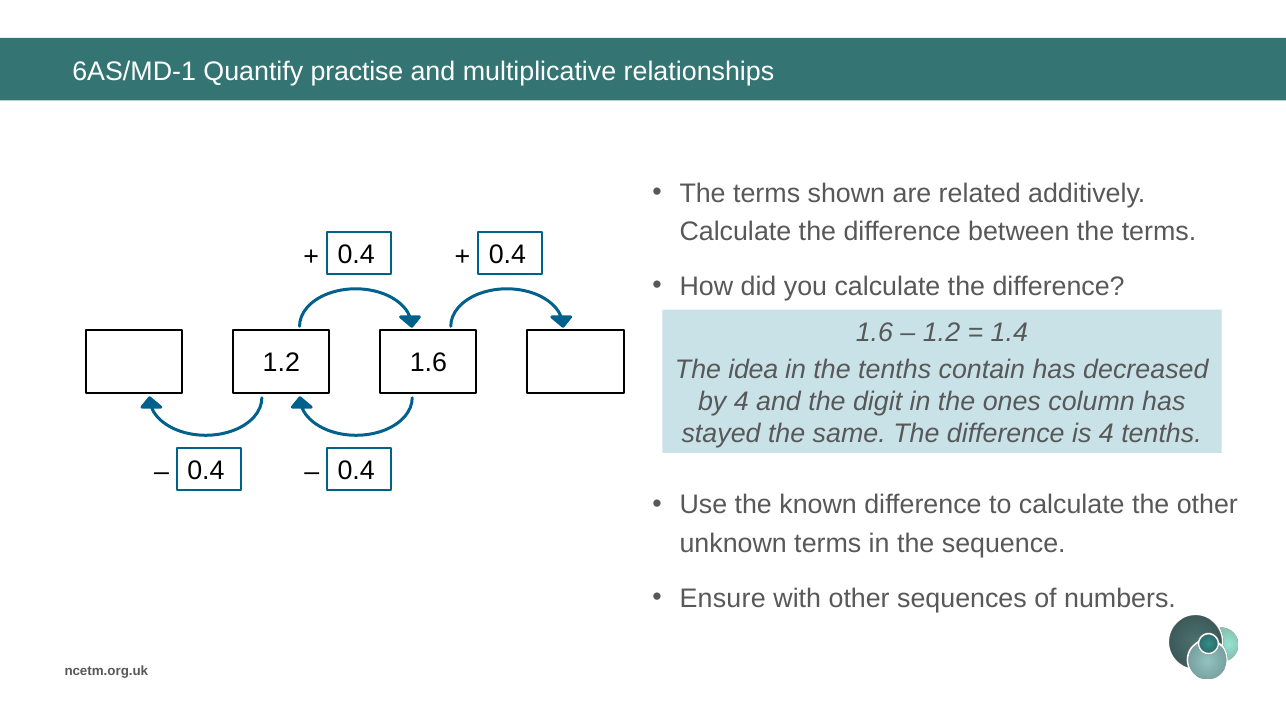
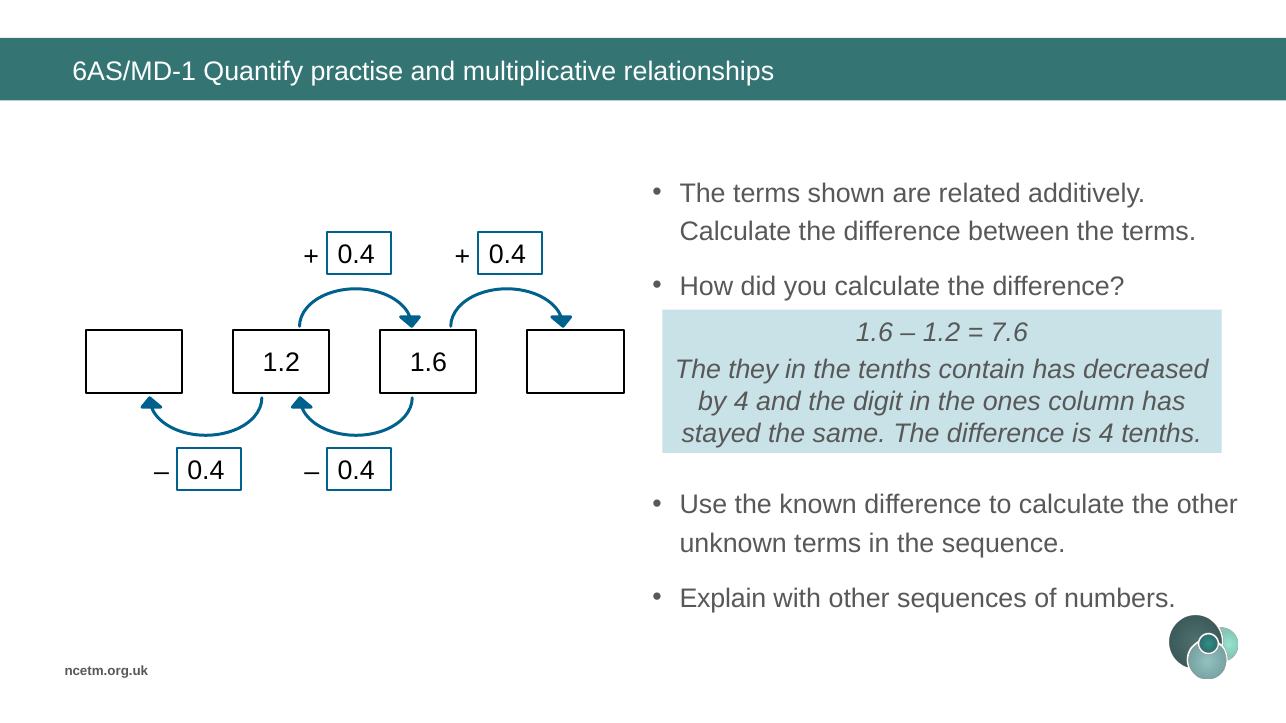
1.4: 1.4 -> 7.6
idea: idea -> they
Ensure: Ensure -> Explain
